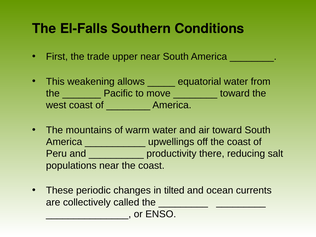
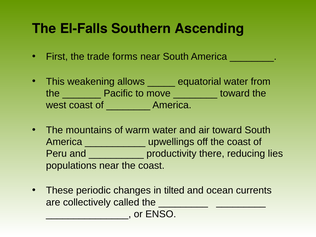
Conditions: Conditions -> Ascending
upper: upper -> forms
salt: salt -> lies
